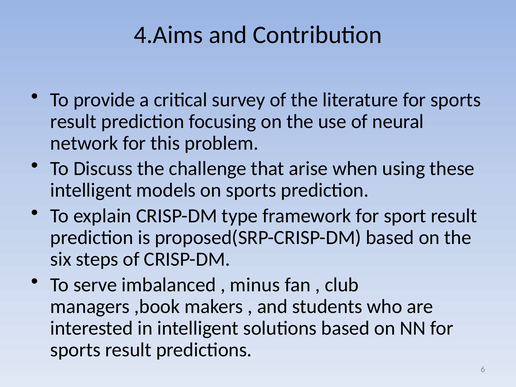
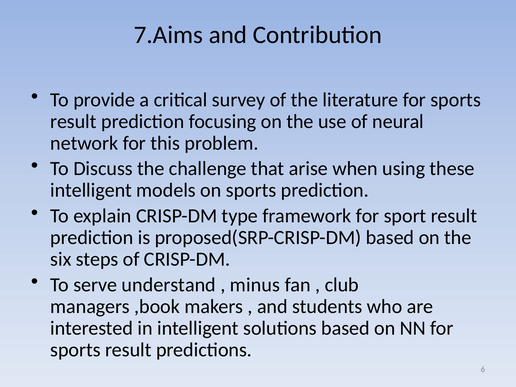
4.Aims: 4.Aims -> 7.Aims
imbalanced: imbalanced -> understand
